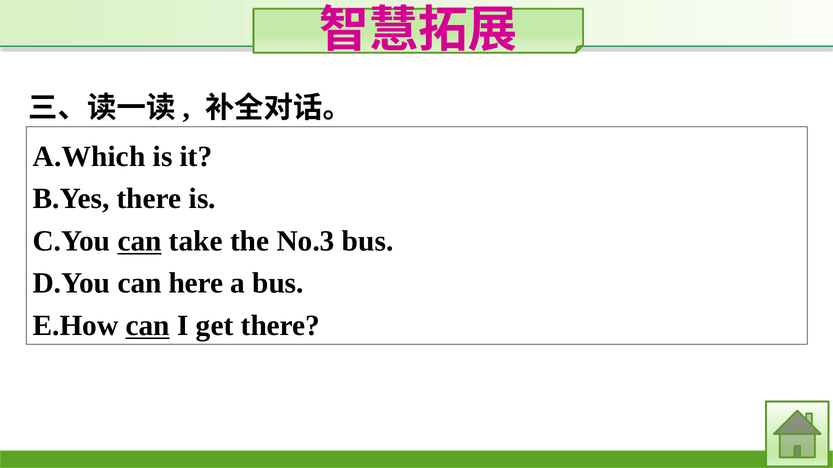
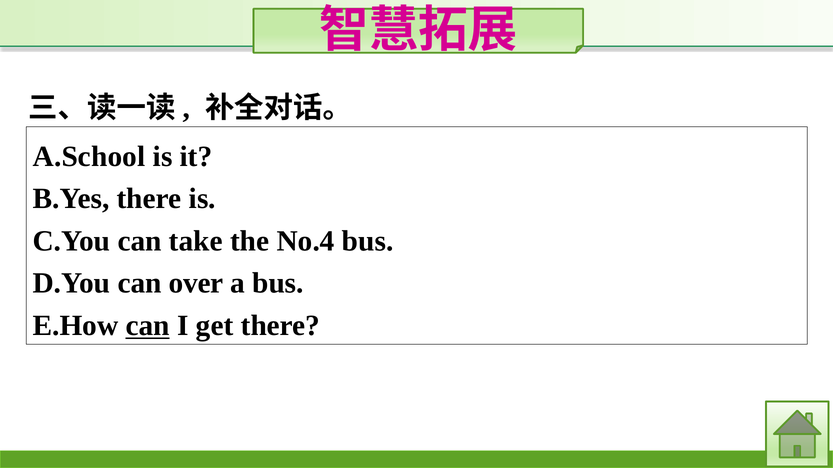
A.Which: A.Which -> A.School
can at (140, 241) underline: present -> none
No.3: No.3 -> No.4
here: here -> over
